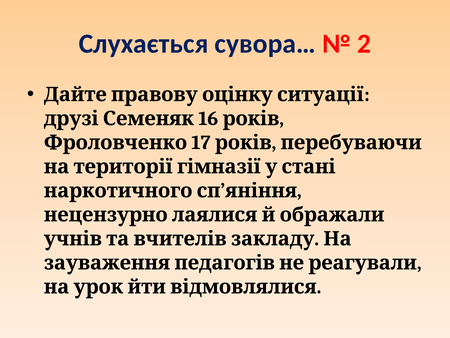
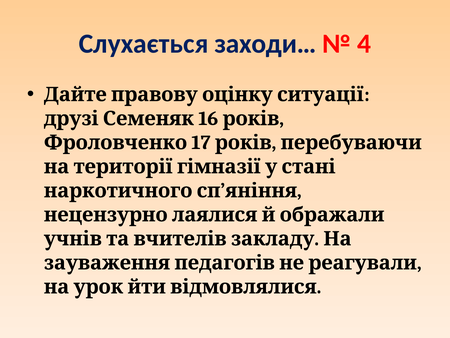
сувора…: сувора… -> заходи…
2: 2 -> 4
